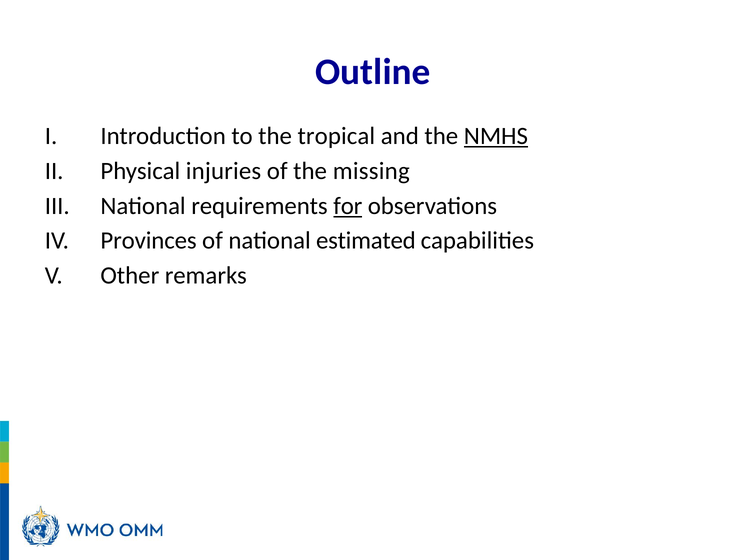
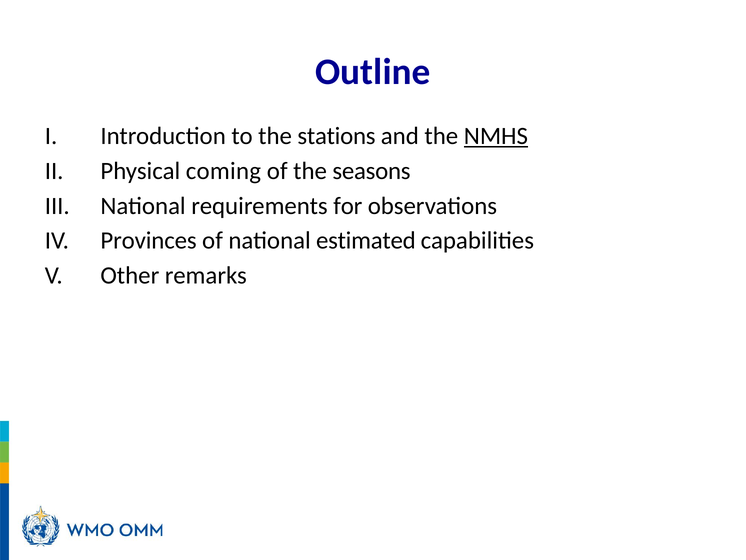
tropical: tropical -> stations
injuries: injuries -> coming
missing: missing -> seasons
for underline: present -> none
